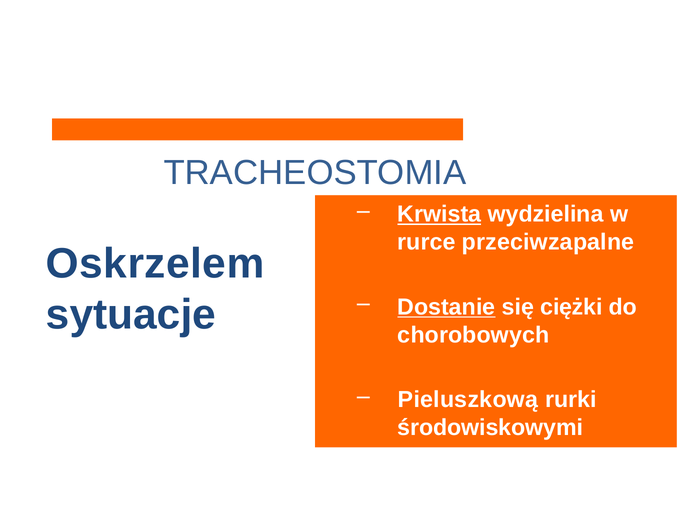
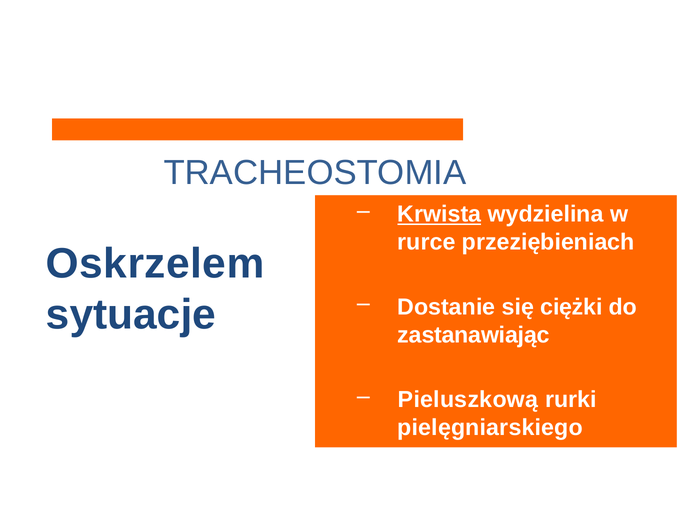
przeciwzapalne: przeciwzapalne -> przeziębieniach
Dostanie underline: present -> none
chorobowych: chorobowych -> zastanawiając
środowiskowymi: środowiskowymi -> pielęgniarskiego
